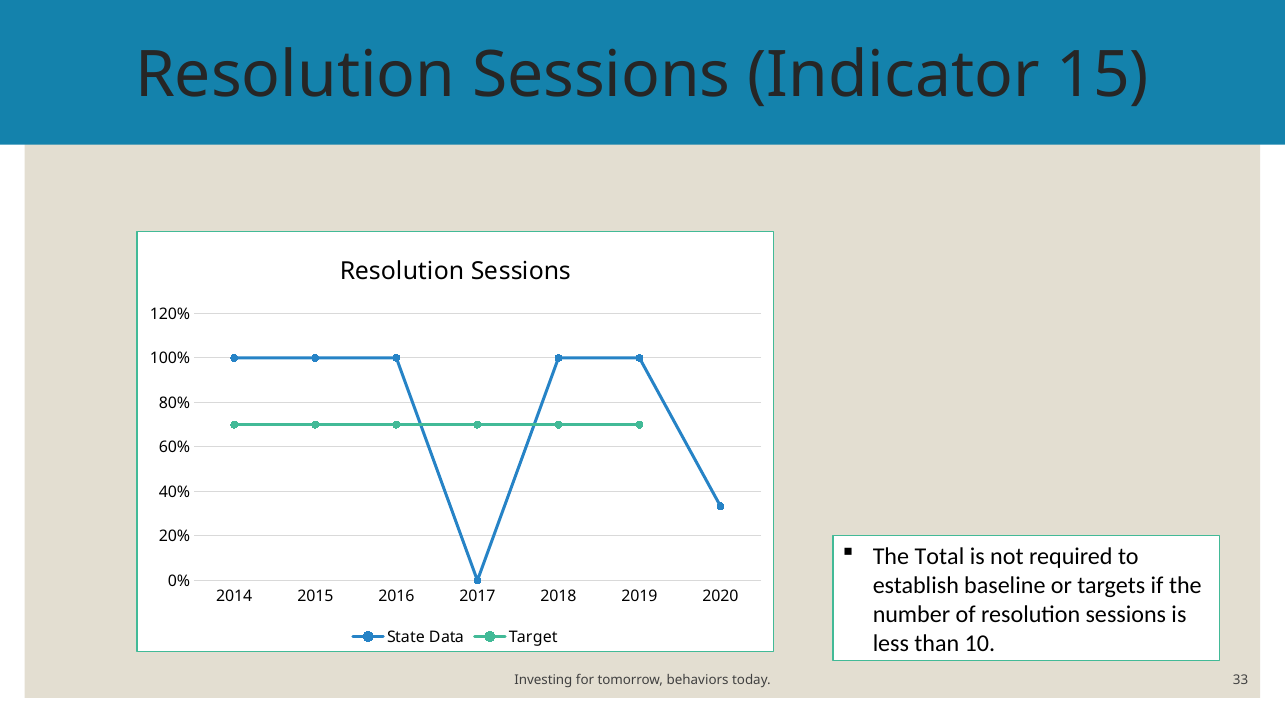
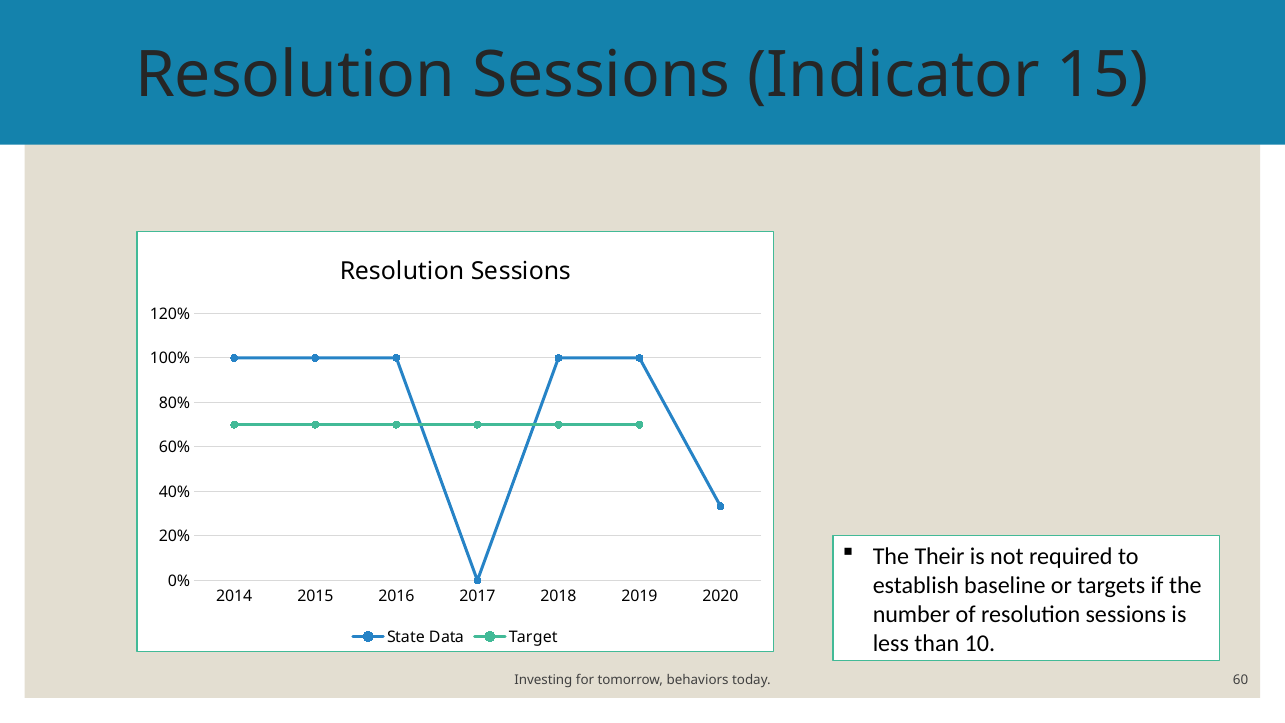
Total: Total -> Their
33: 33 -> 60
